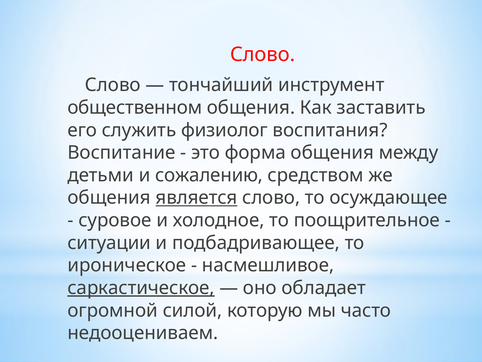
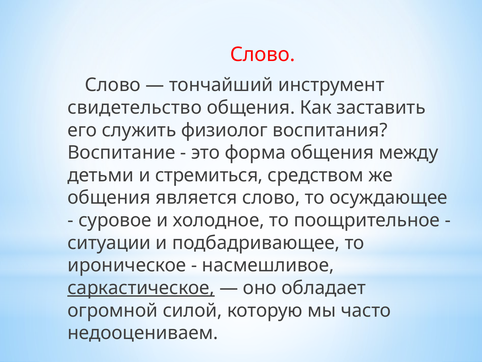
общественном: общественном -> свидетельство
сожалению: сожалению -> стремиться
является underline: present -> none
